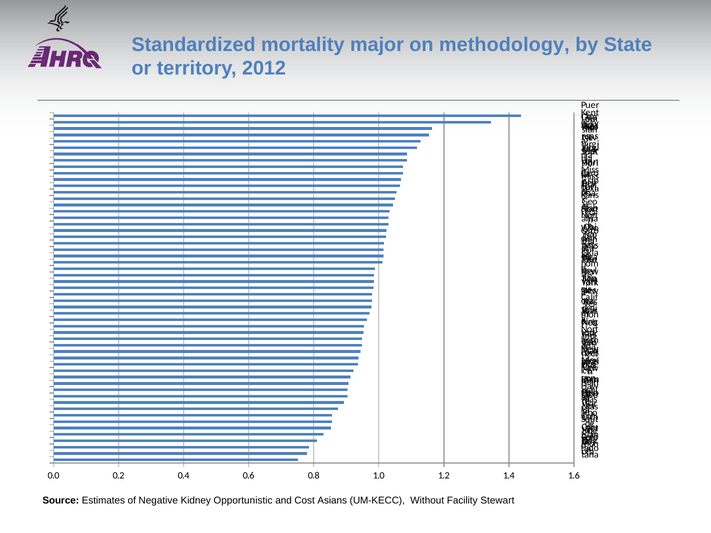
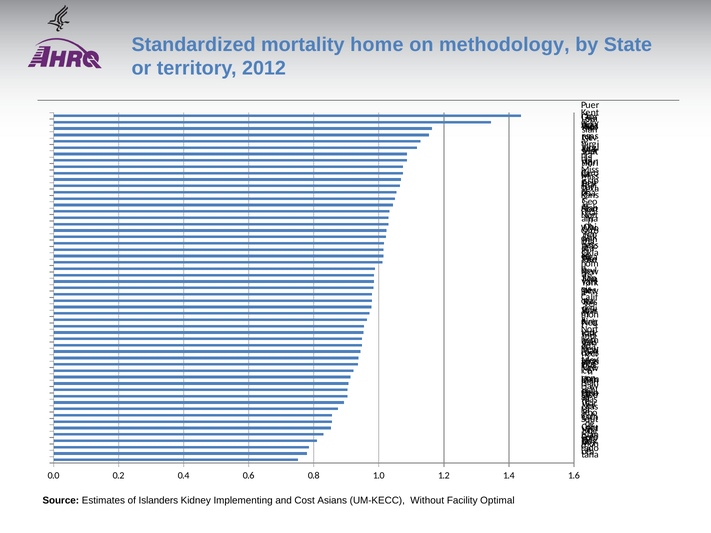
major: major -> home
Negative: Negative -> Islanders
Opportunistic: Opportunistic -> Implementing
Stewart: Stewart -> Optimal
